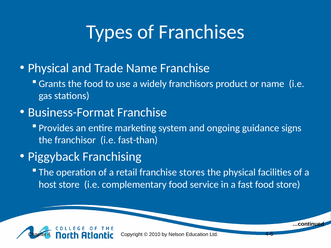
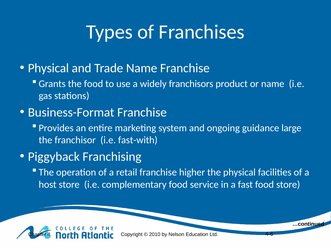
signs: signs -> large
fast-than: fast-than -> fast-with
stores: stores -> higher
